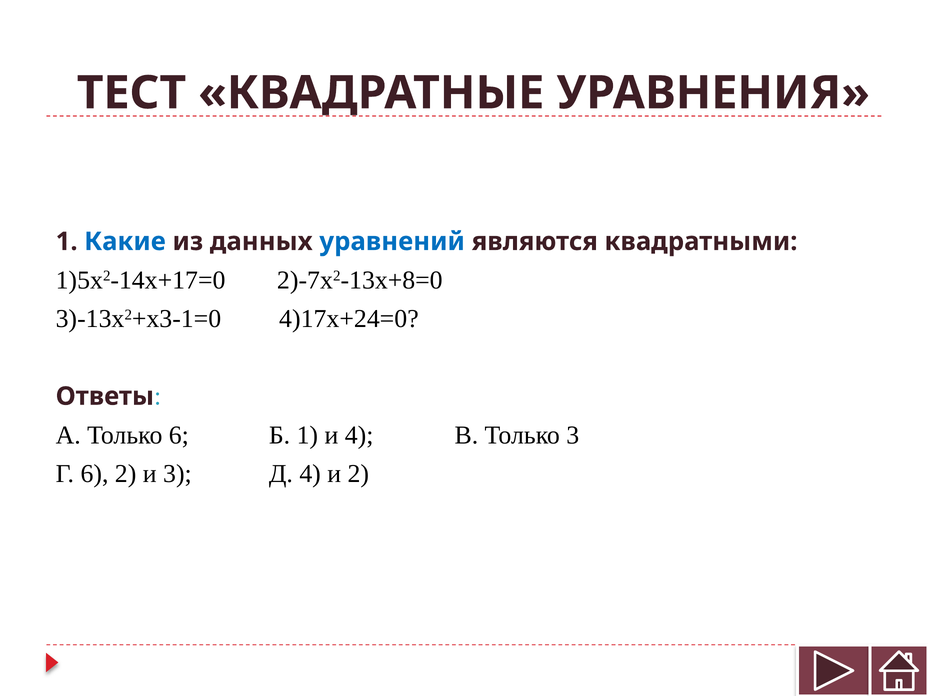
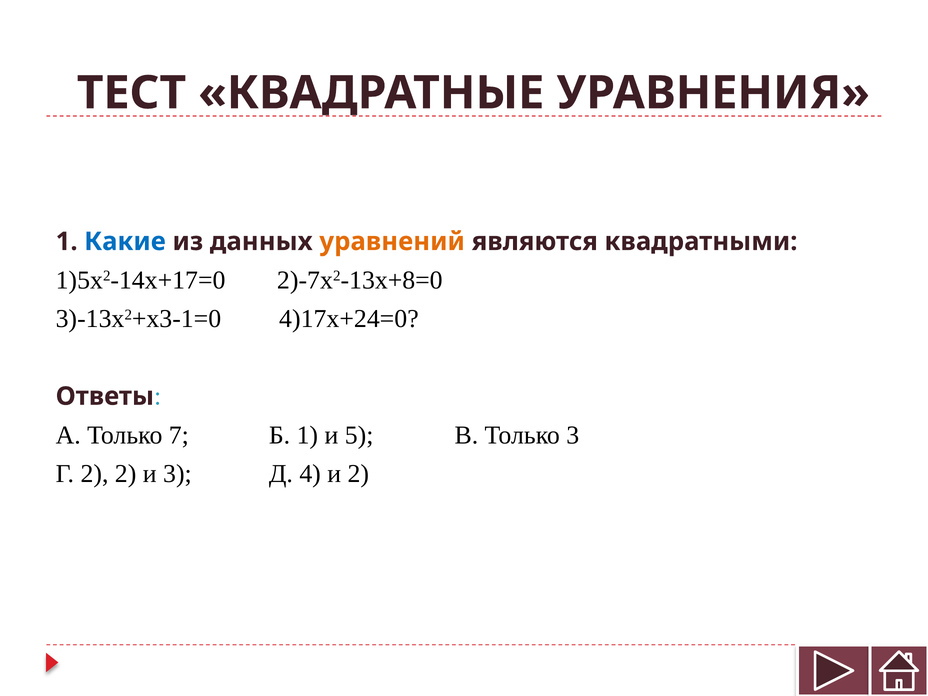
уравнений colour: blue -> orange
Только 6: 6 -> 7
и 4: 4 -> 5
Г 6: 6 -> 2
